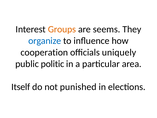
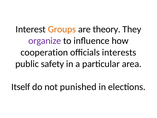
seems: seems -> theory
organize colour: blue -> purple
uniquely: uniquely -> interests
politic: politic -> safety
